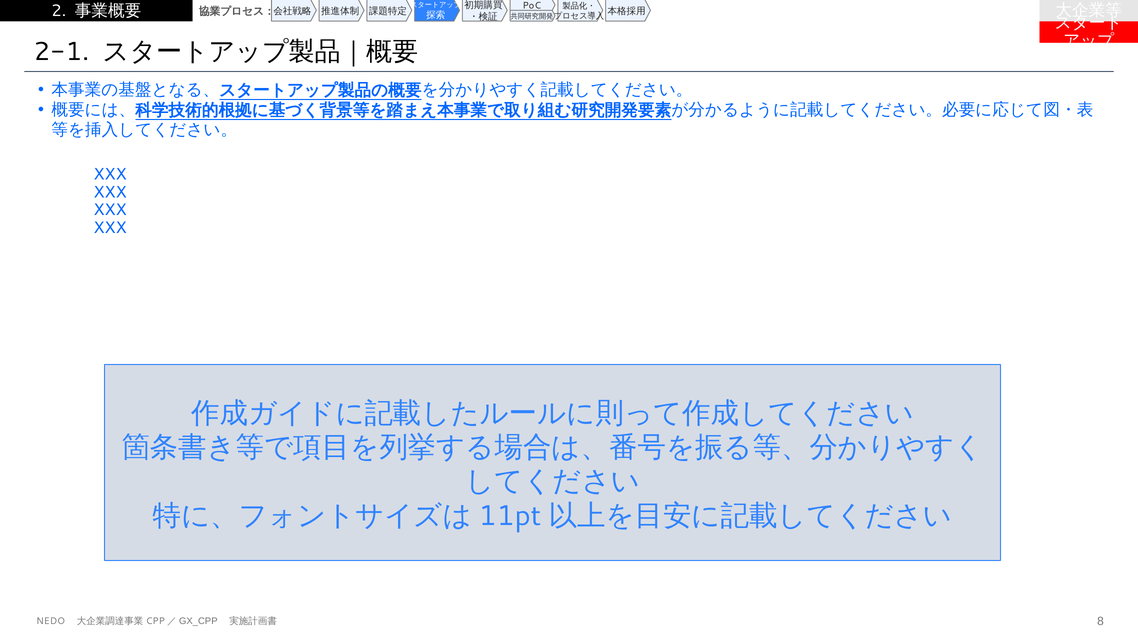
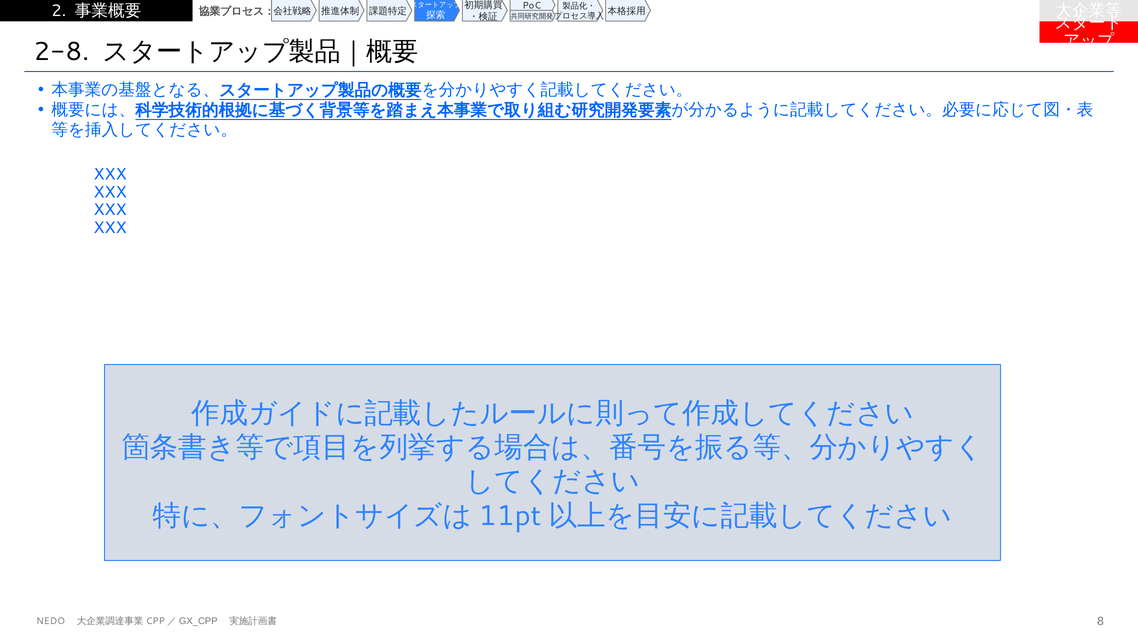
2-1: 2-1 -> 2-8
